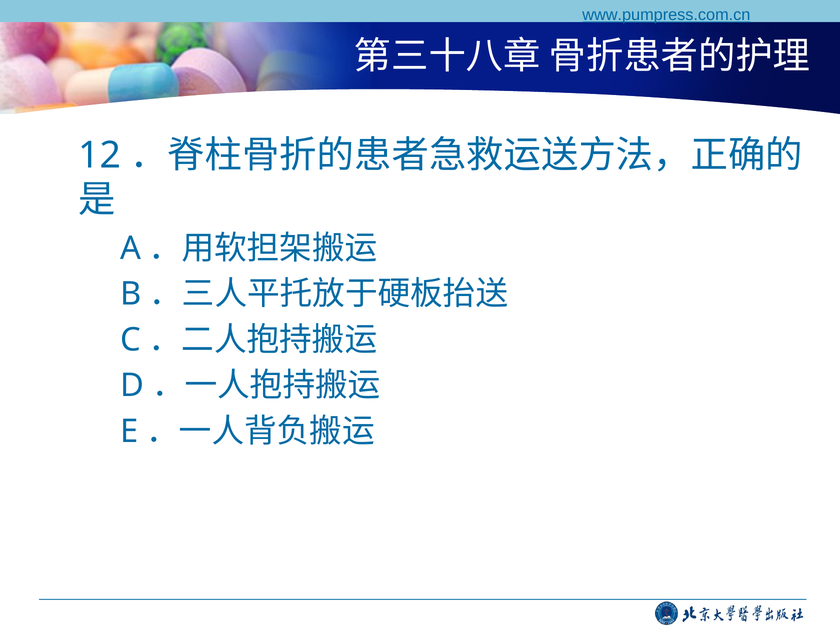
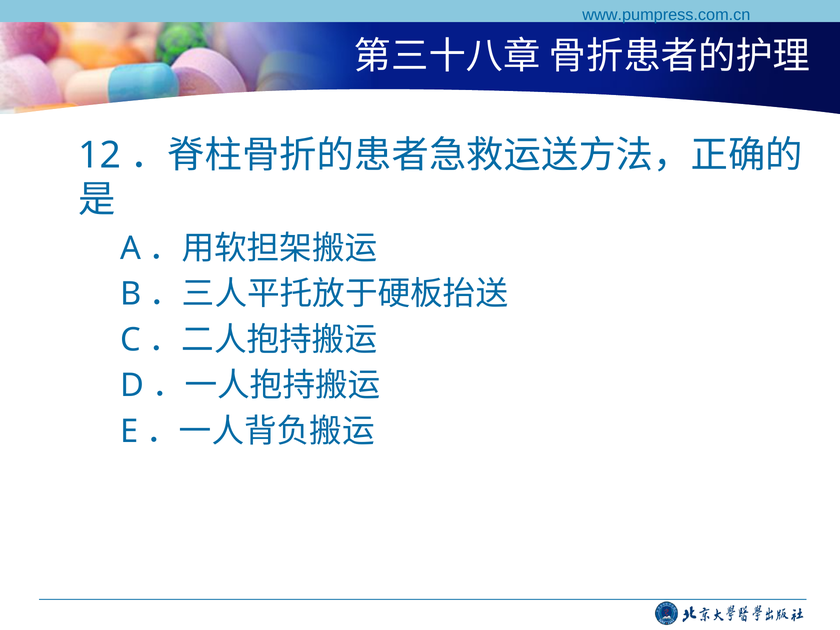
www.pumpress.com.cn underline: present -> none
